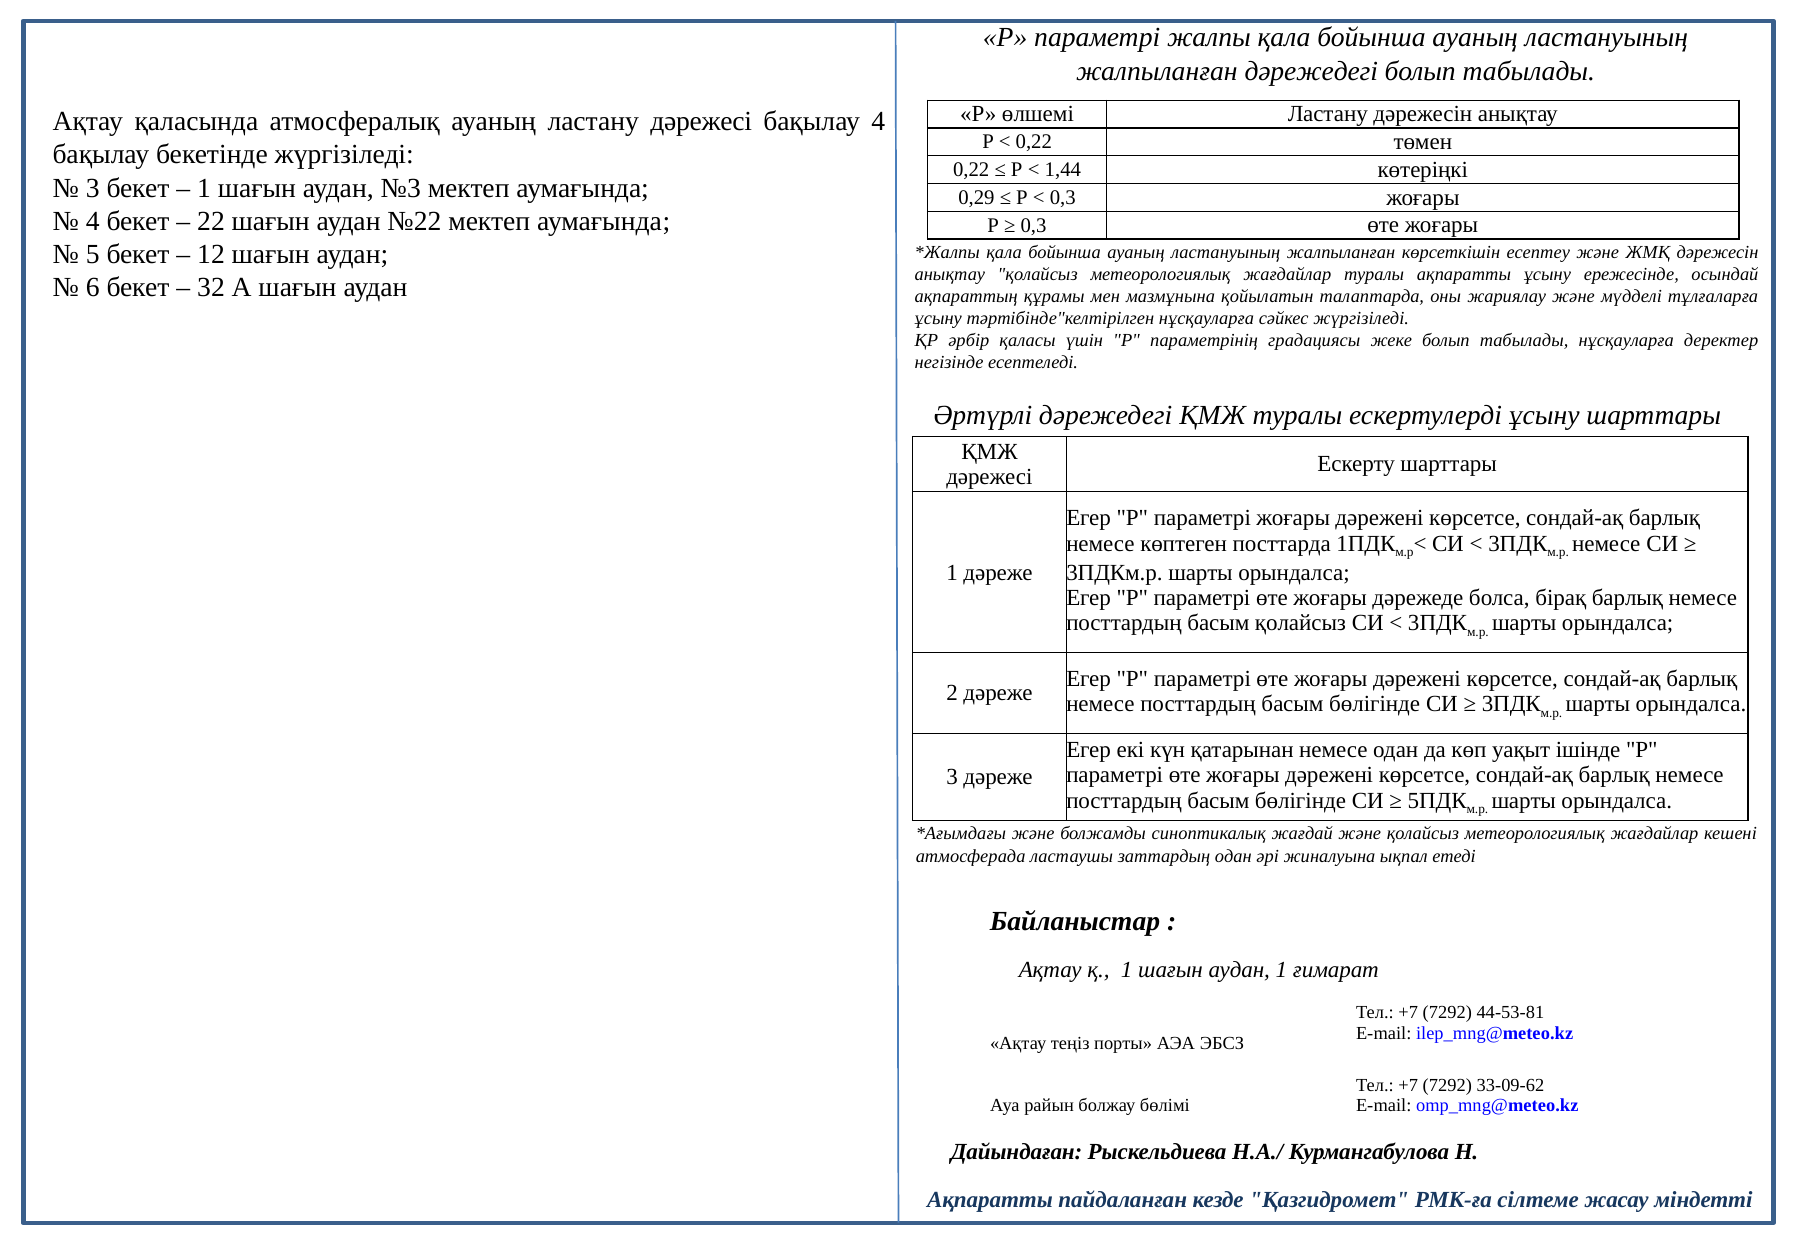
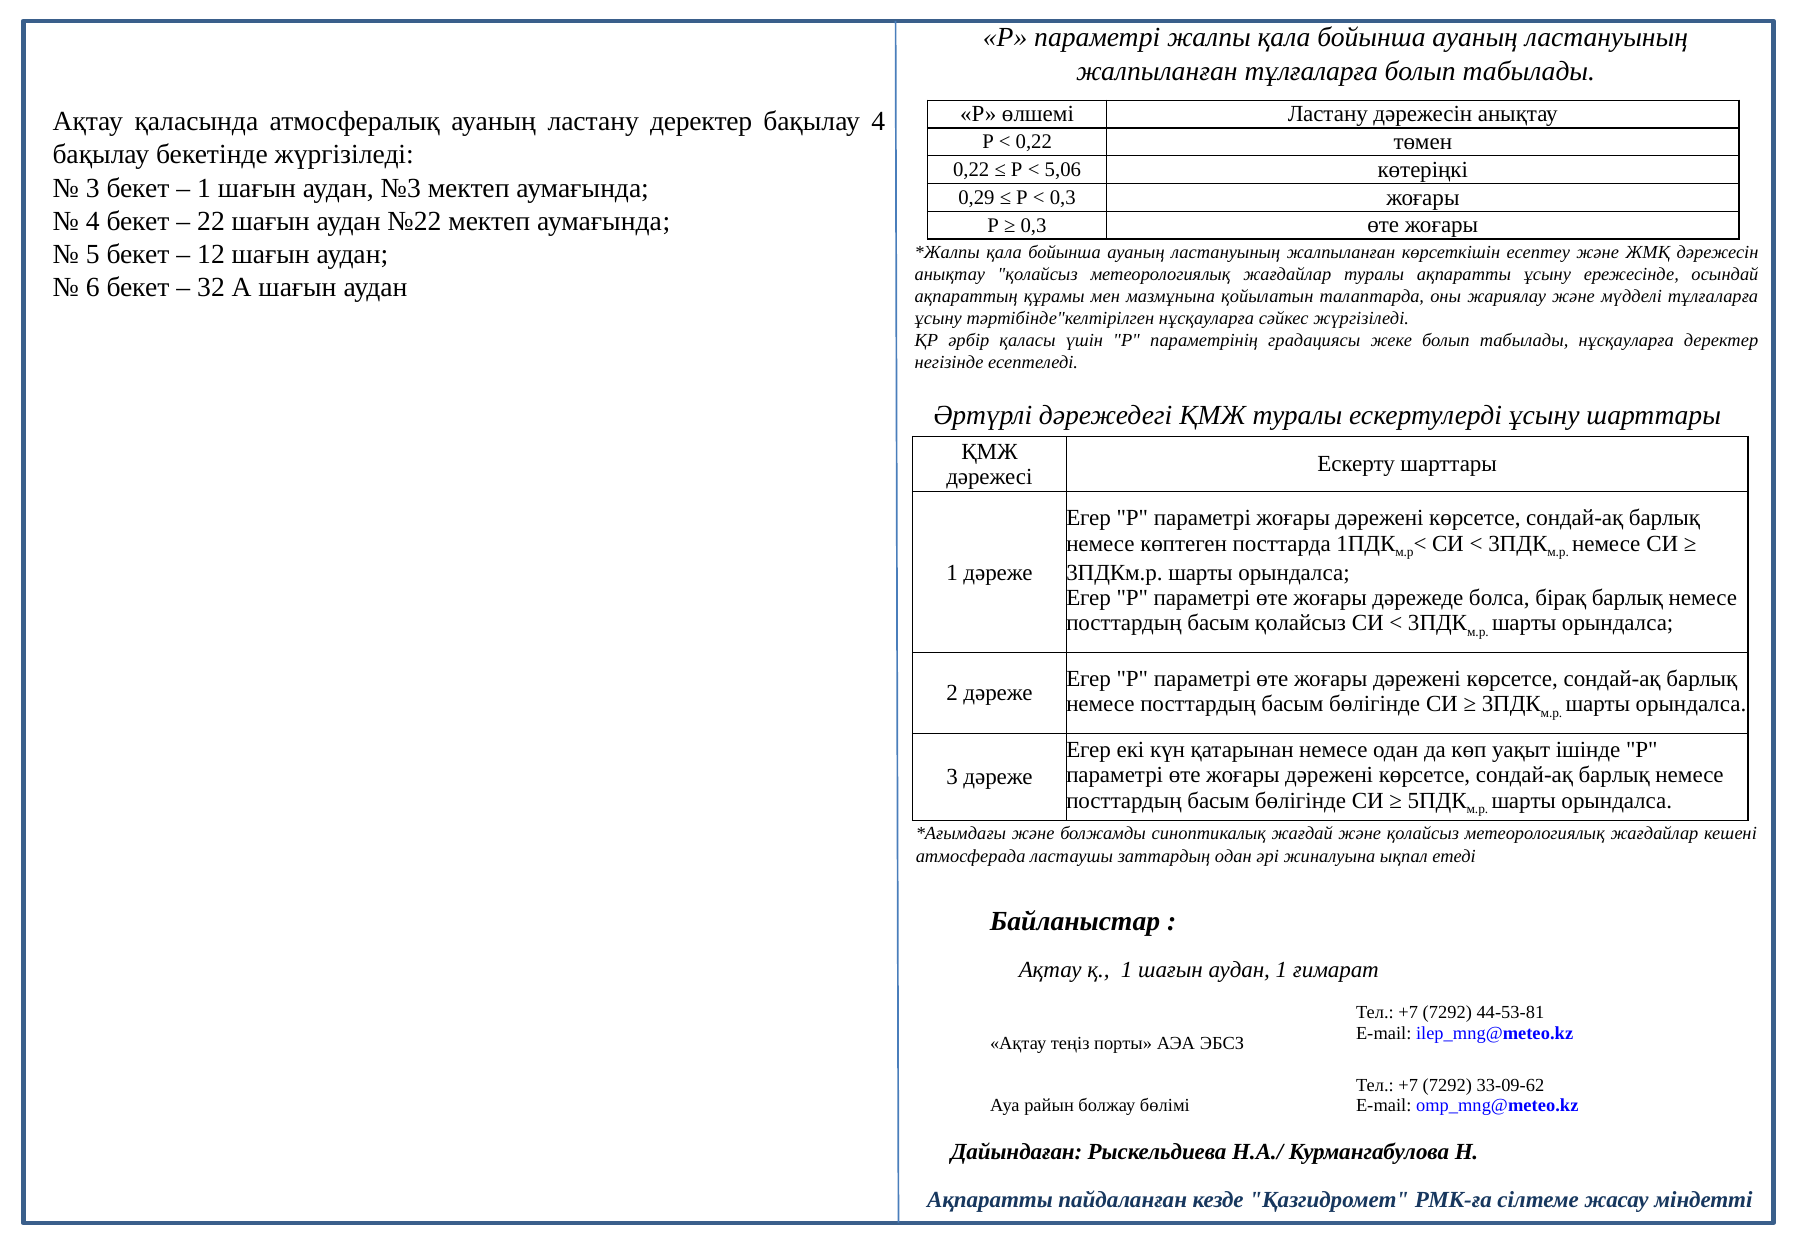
жалпыланған дәрежедегі: дәрежедегі -> тұлғаларға
ластану дәрежесі: дәрежесі -> деректер
1,44: 1,44 -> 5,06
